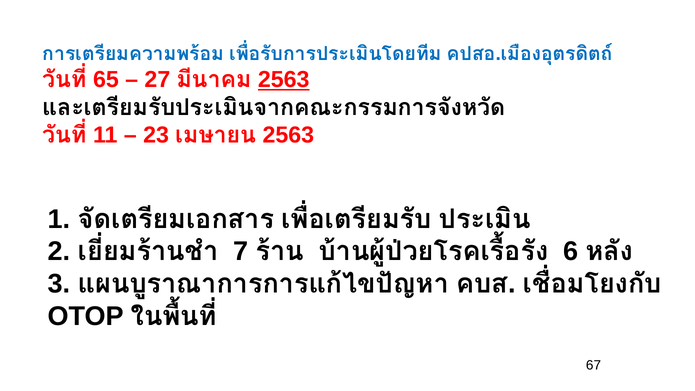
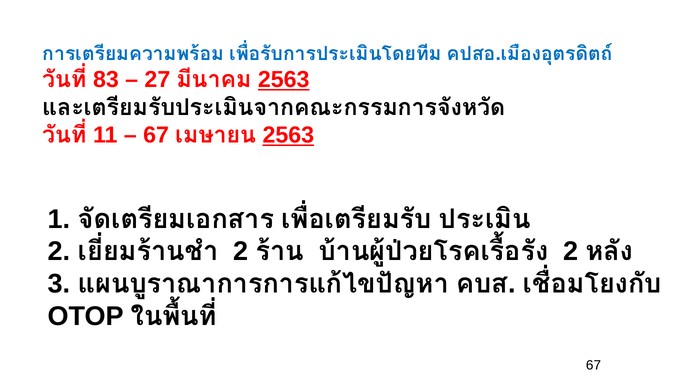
65: 65 -> 83
23 at (156, 135): 23 -> 67
2563 at (288, 135) underline: none -> present
7 at (241, 252): 7 -> 2
6 at (571, 252): 6 -> 2
